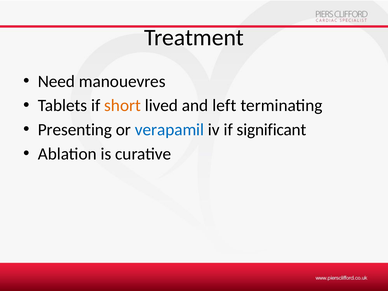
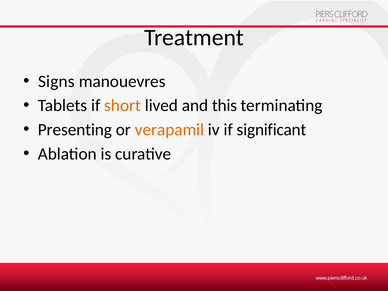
Need: Need -> Signs
left: left -> this
verapamil colour: blue -> orange
